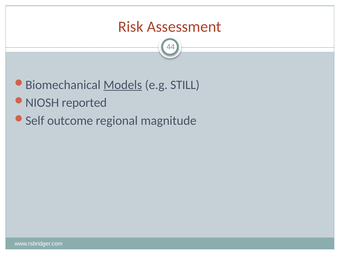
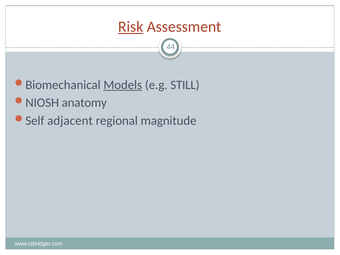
Risk underline: none -> present
reported: reported -> anatomy
outcome: outcome -> adjacent
